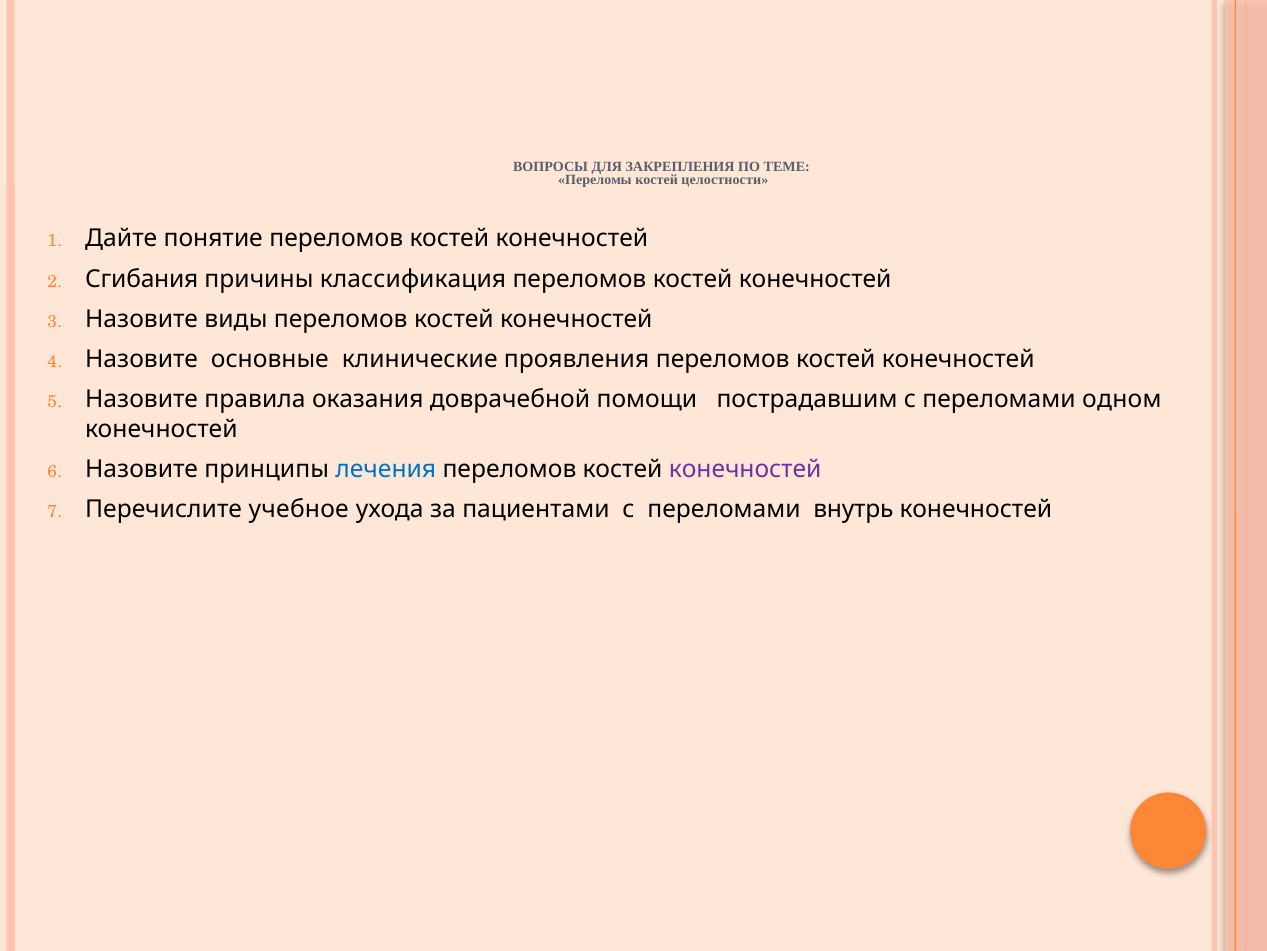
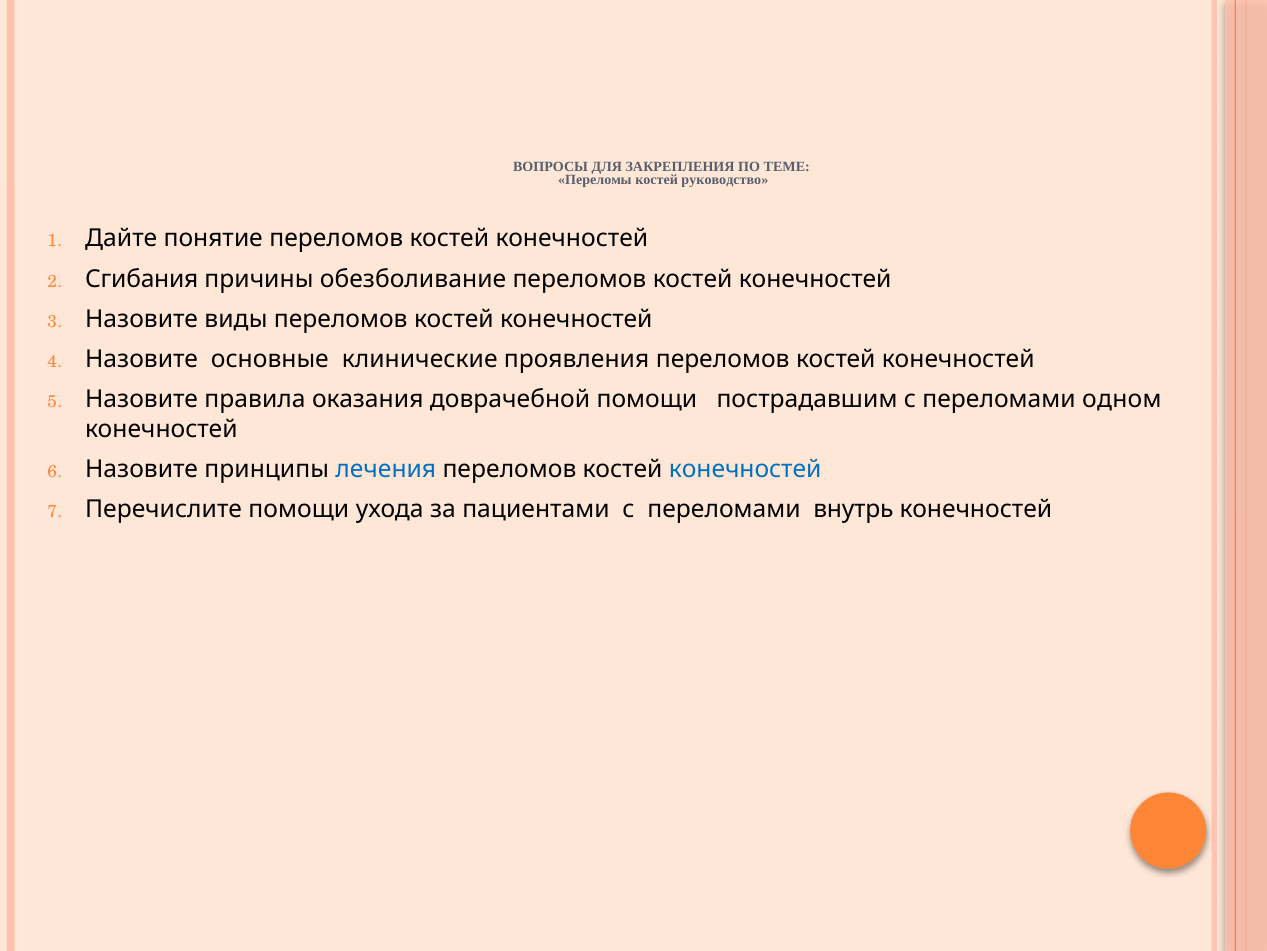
целостности: целостности -> руководство
классификация: классификация -> обезболивание
конечностей at (745, 469) colour: purple -> blue
Перечислите учебное: учебное -> помощи
